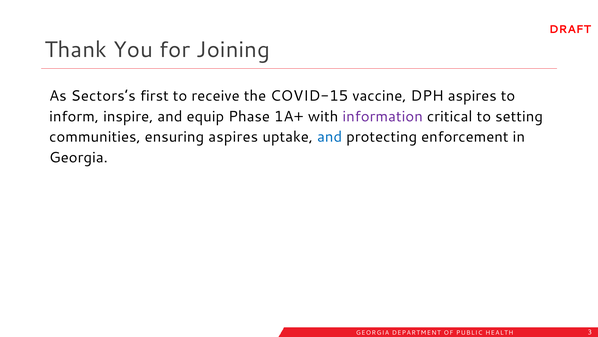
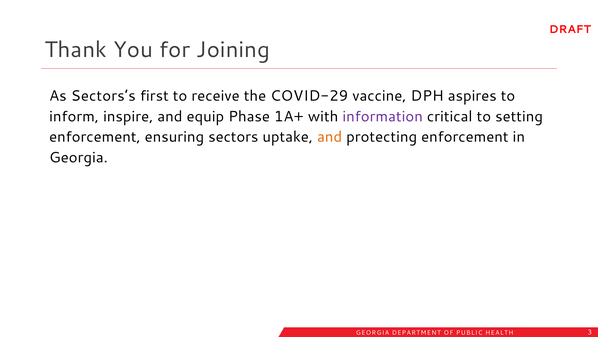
COVID-15: COVID-15 -> COVID-29
communities at (95, 137): communities -> enforcement
ensuring aspires: aspires -> sectors
and at (330, 137) colour: blue -> orange
